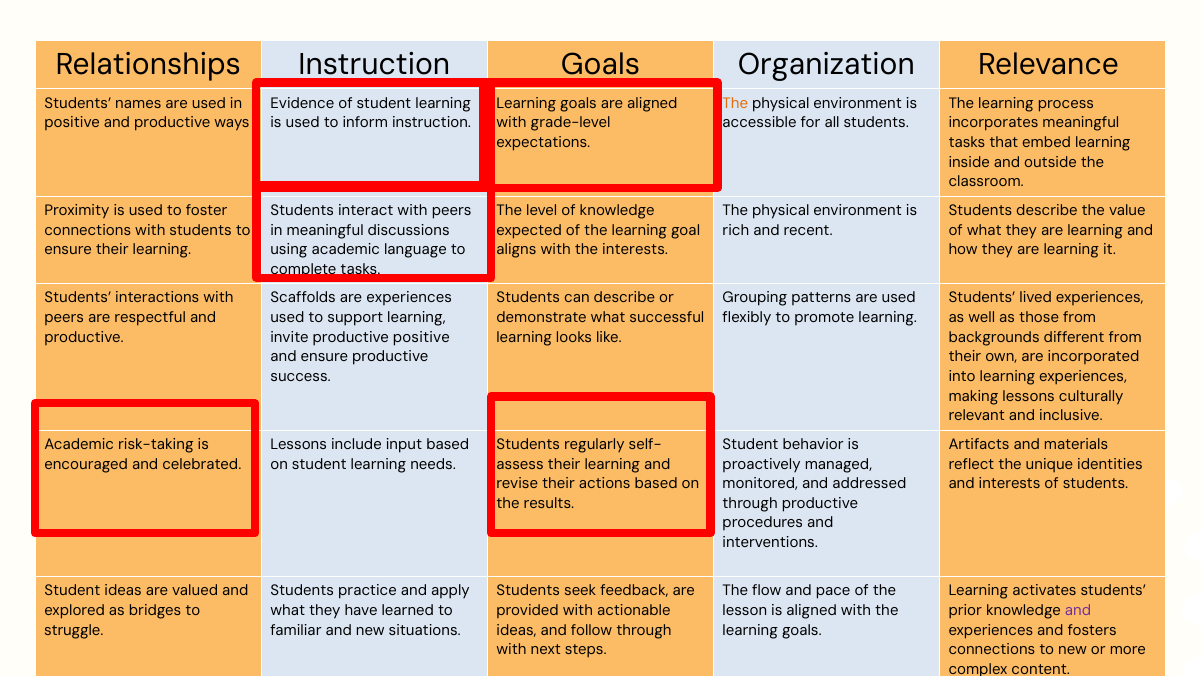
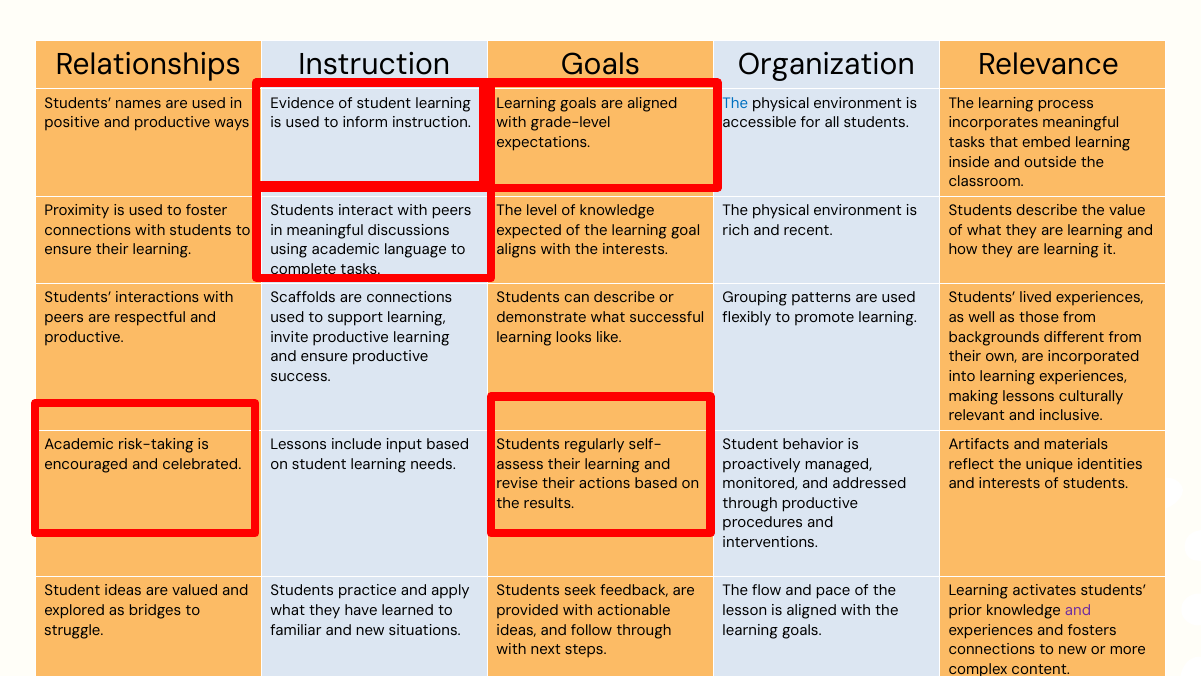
The at (735, 103) colour: orange -> blue
are experiences: experiences -> connections
productive positive: positive -> learning
